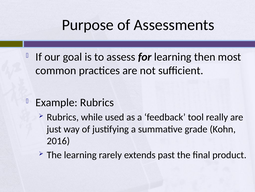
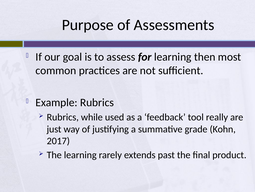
2016: 2016 -> 2017
